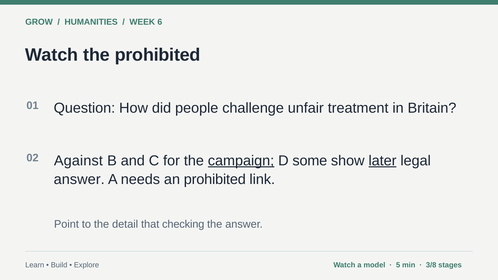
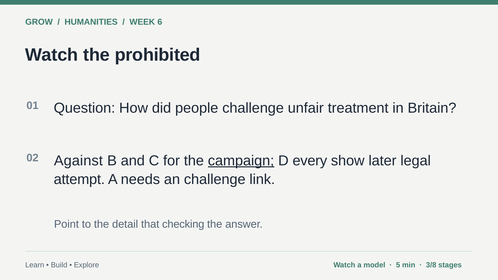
some: some -> every
later underline: present -> none
answer at (79, 179): answer -> attempt
an prohibited: prohibited -> challenge
